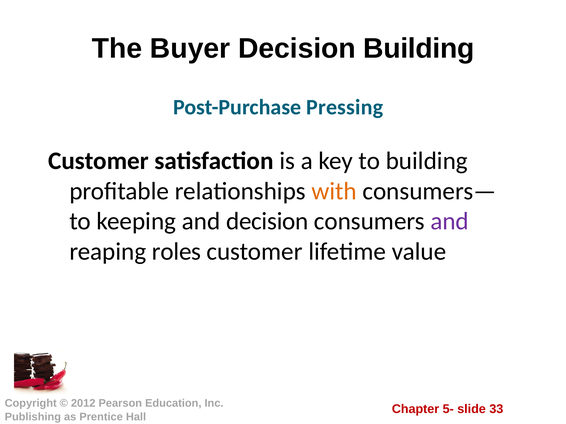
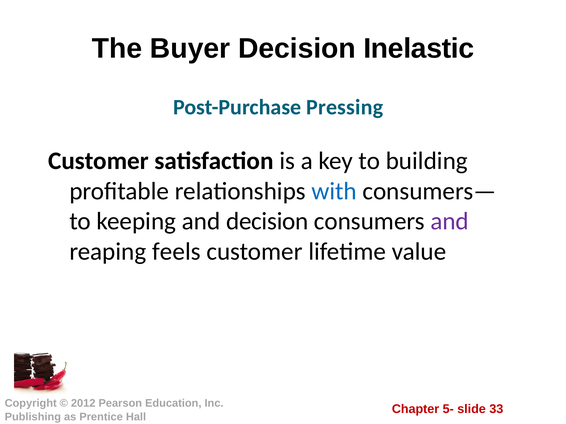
Decision Building: Building -> Inelastic
with colour: orange -> blue
roles: roles -> feels
